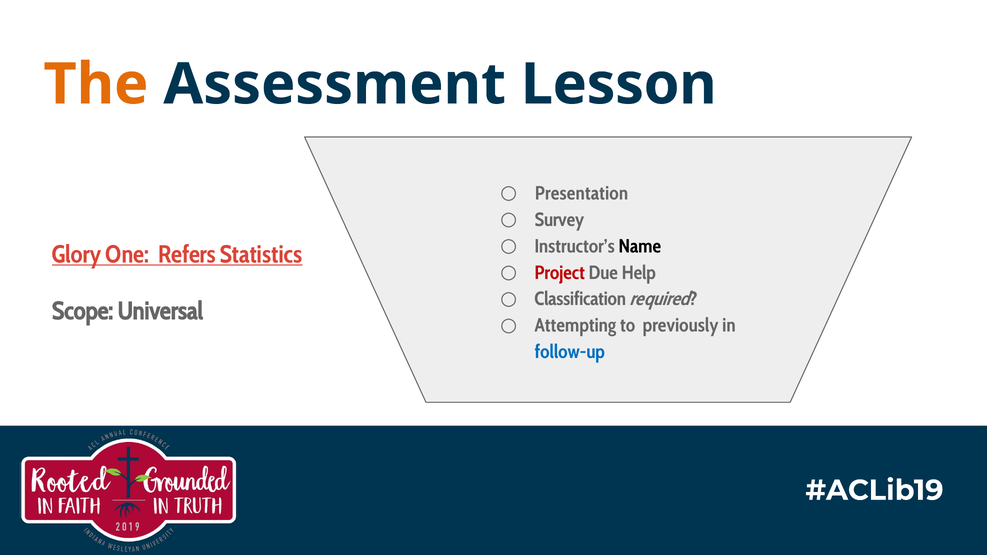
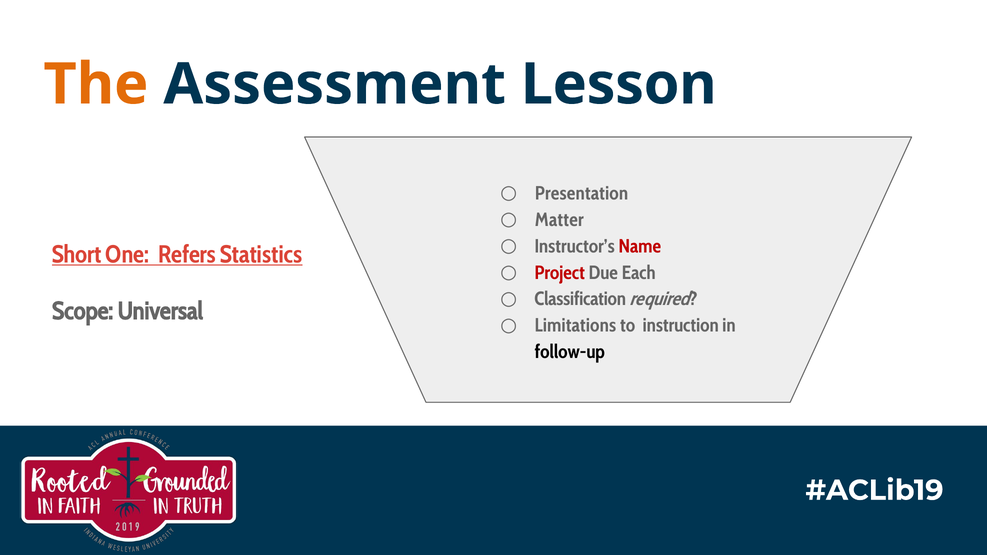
Survey: Survey -> Matter
Name colour: black -> red
Glory: Glory -> Short
Help: Help -> Each
Attempting: Attempting -> Limitations
previously: previously -> instruction
follow-up colour: blue -> black
